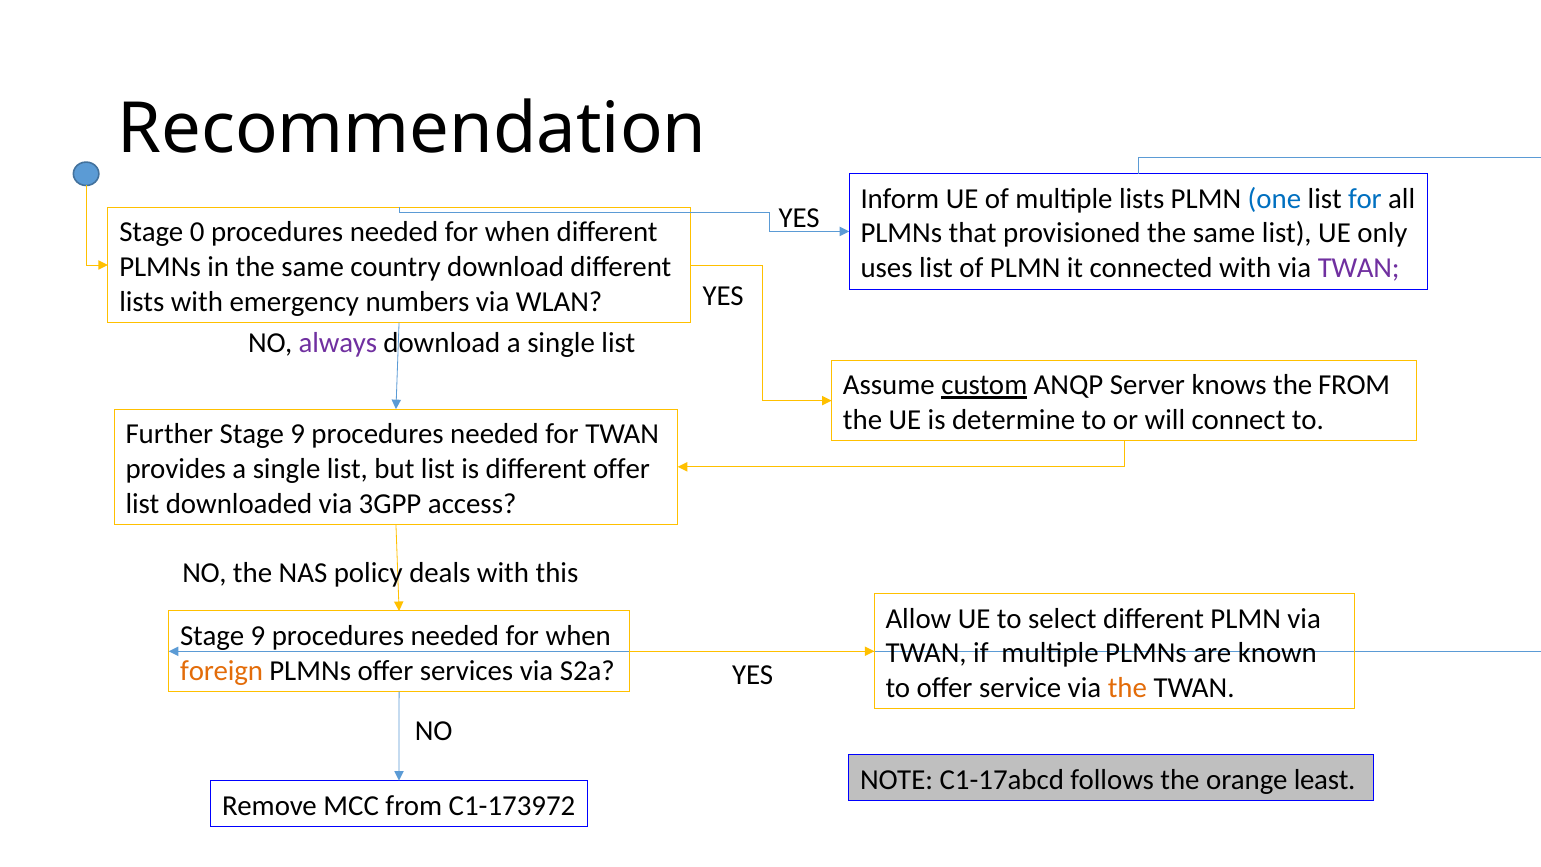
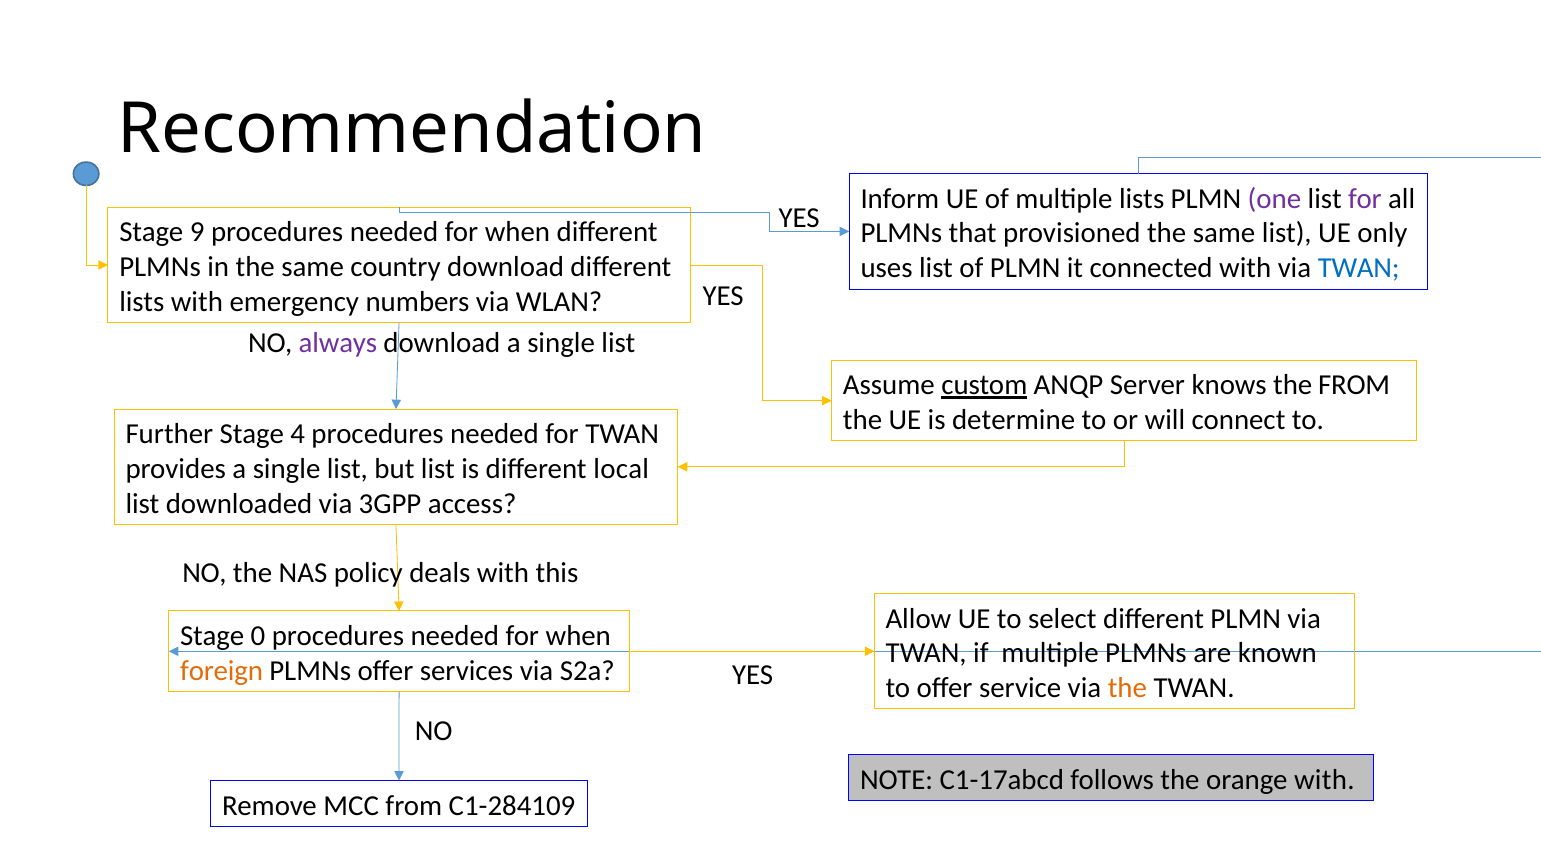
one colour: blue -> purple
for at (1365, 199) colour: blue -> purple
0: 0 -> 9
TWAN at (1359, 268) colour: purple -> blue
Further Stage 9: 9 -> 4
different offer: offer -> local
9 at (258, 636): 9 -> 0
orange least: least -> with
C1-173972: C1-173972 -> C1-284109
